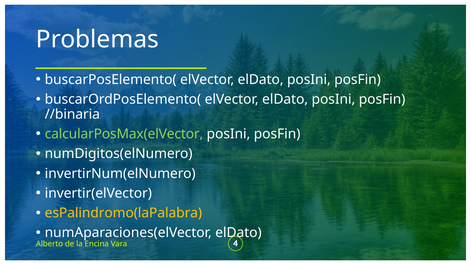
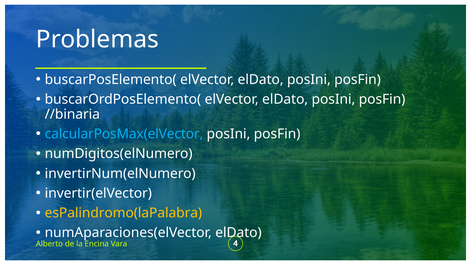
calcularPosMax(elVector colour: light green -> light blue
